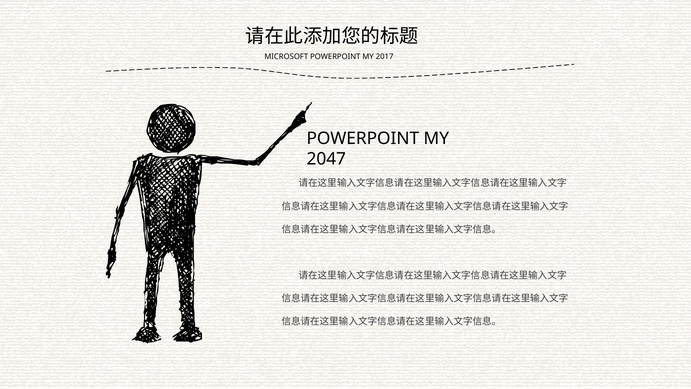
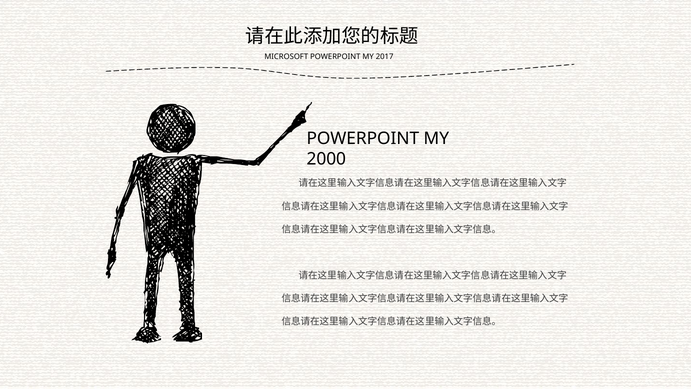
2047: 2047 -> 2000
